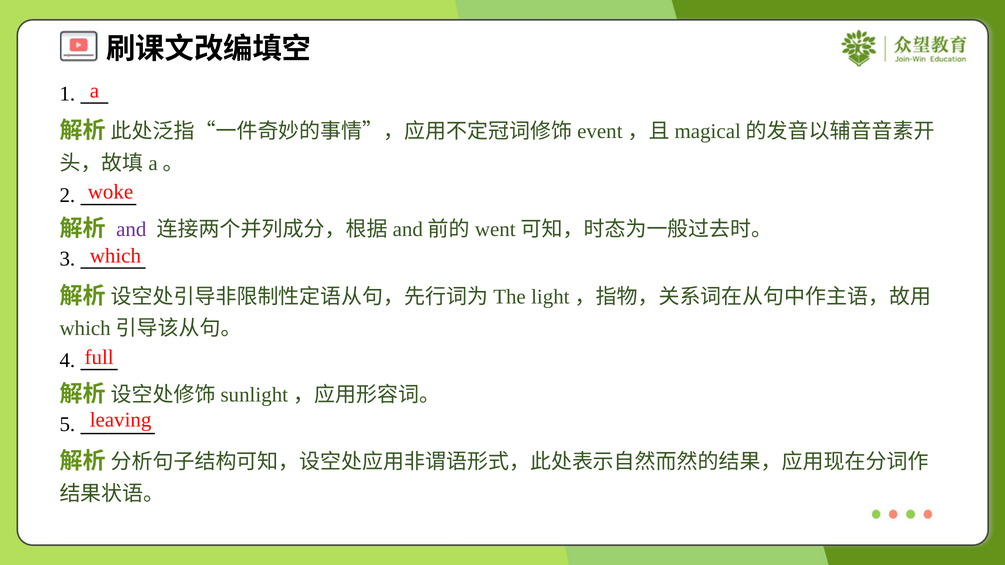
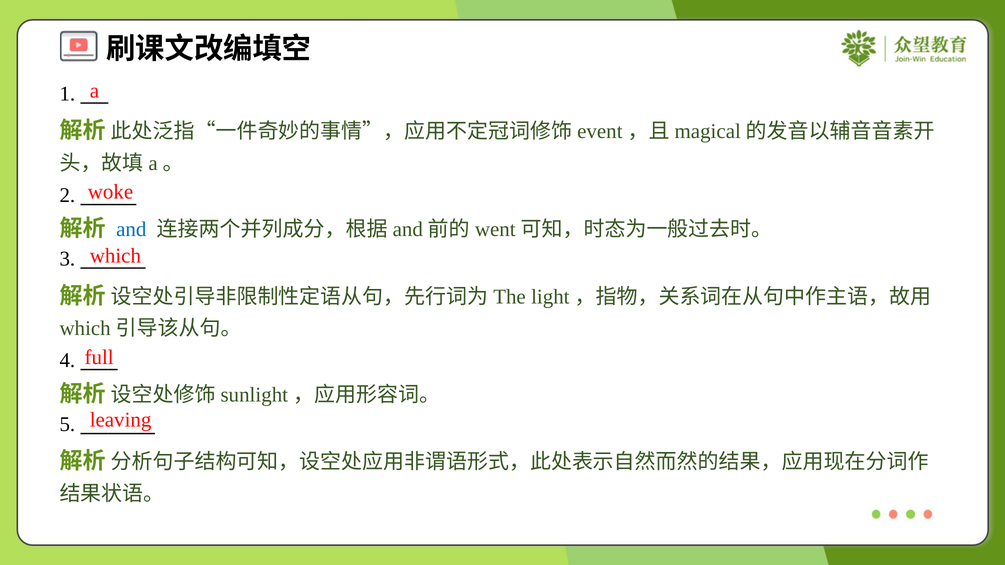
and colour: purple -> blue
